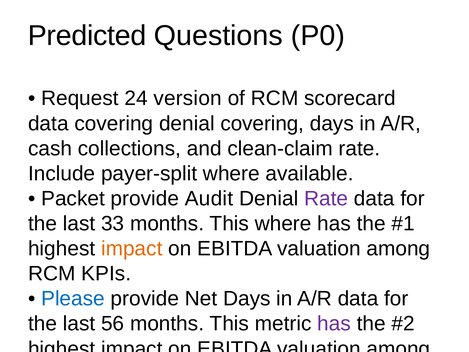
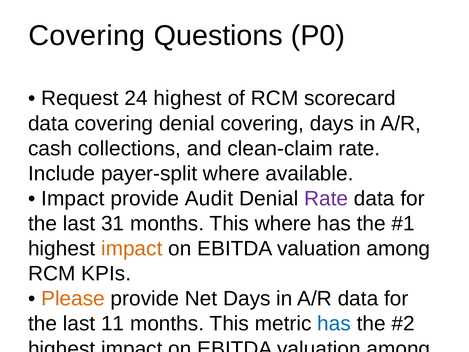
Predicted at (87, 36): Predicted -> Covering
24 version: version -> highest
Packet at (73, 198): Packet -> Impact
33: 33 -> 31
Please at (73, 299) colour: blue -> orange
56: 56 -> 11
has at (334, 324) colour: purple -> blue
